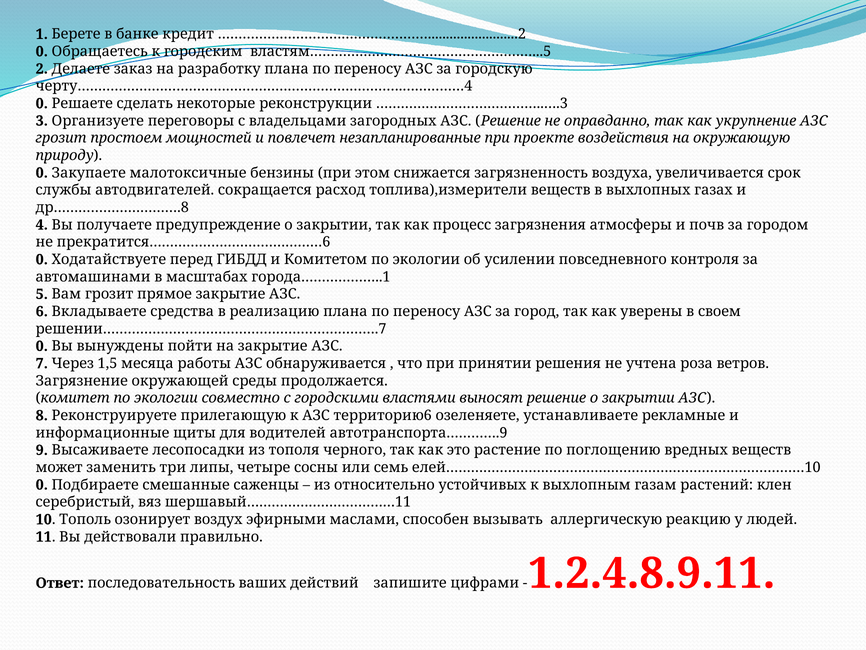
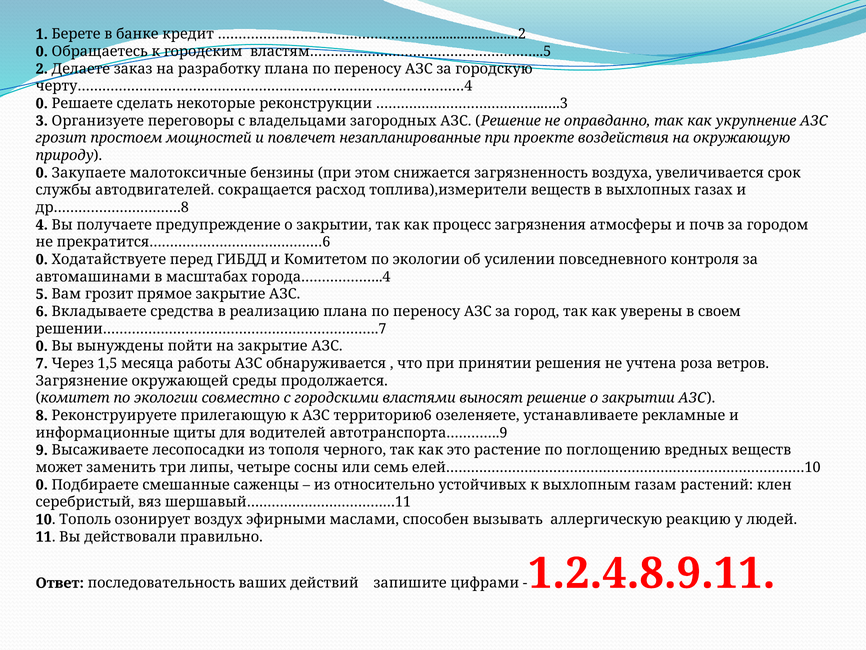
города………………..1: города………………..1 -> города………………..4
